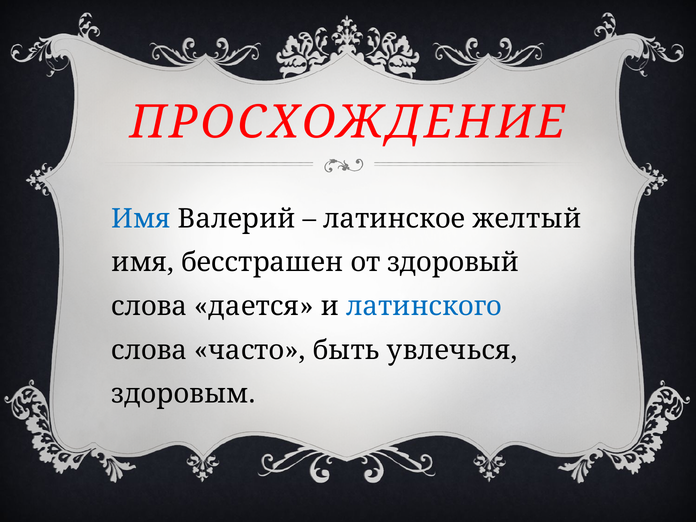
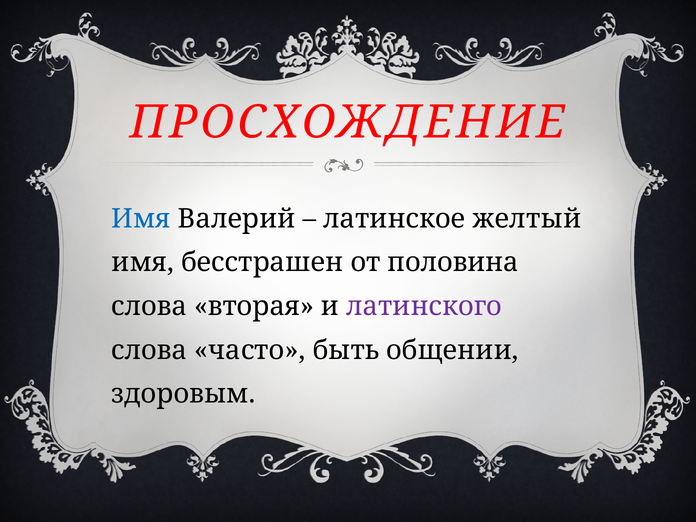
здоровый: здоровый -> половина
дается: дается -> вторая
латинского colour: blue -> purple
увлечься: увлечься -> общении
